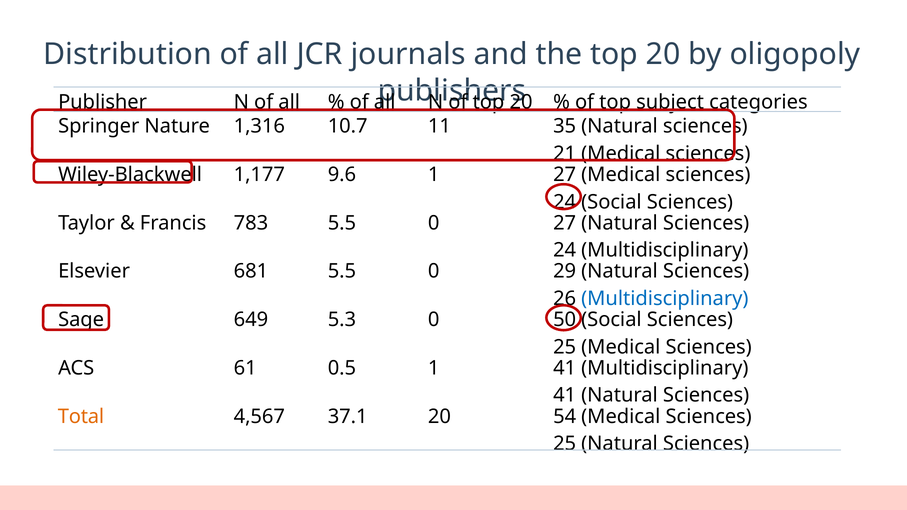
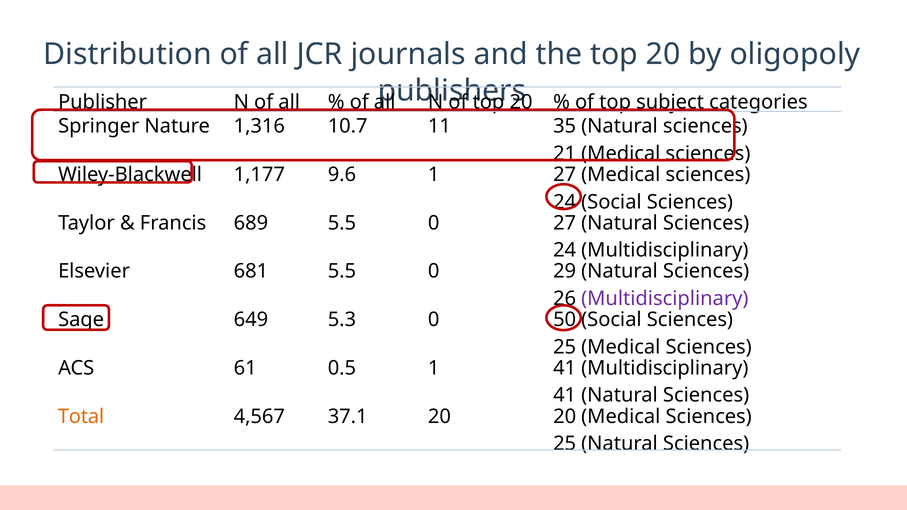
783: 783 -> 689
Multidisciplinary at (665, 299) colour: blue -> purple
20 54: 54 -> 20
